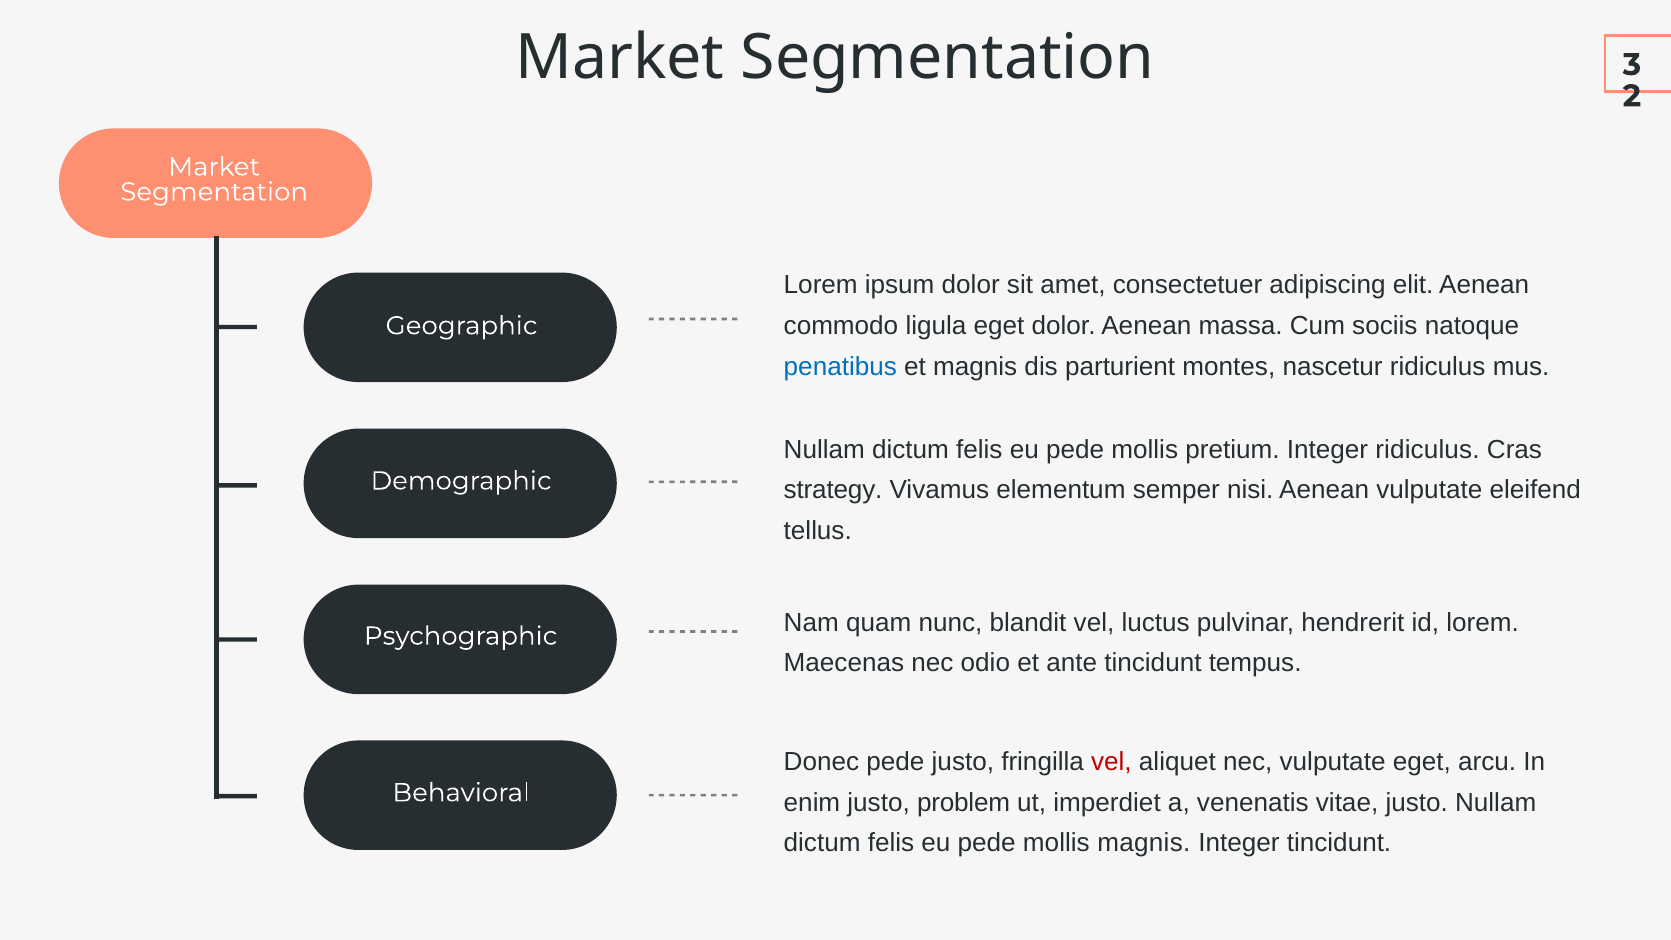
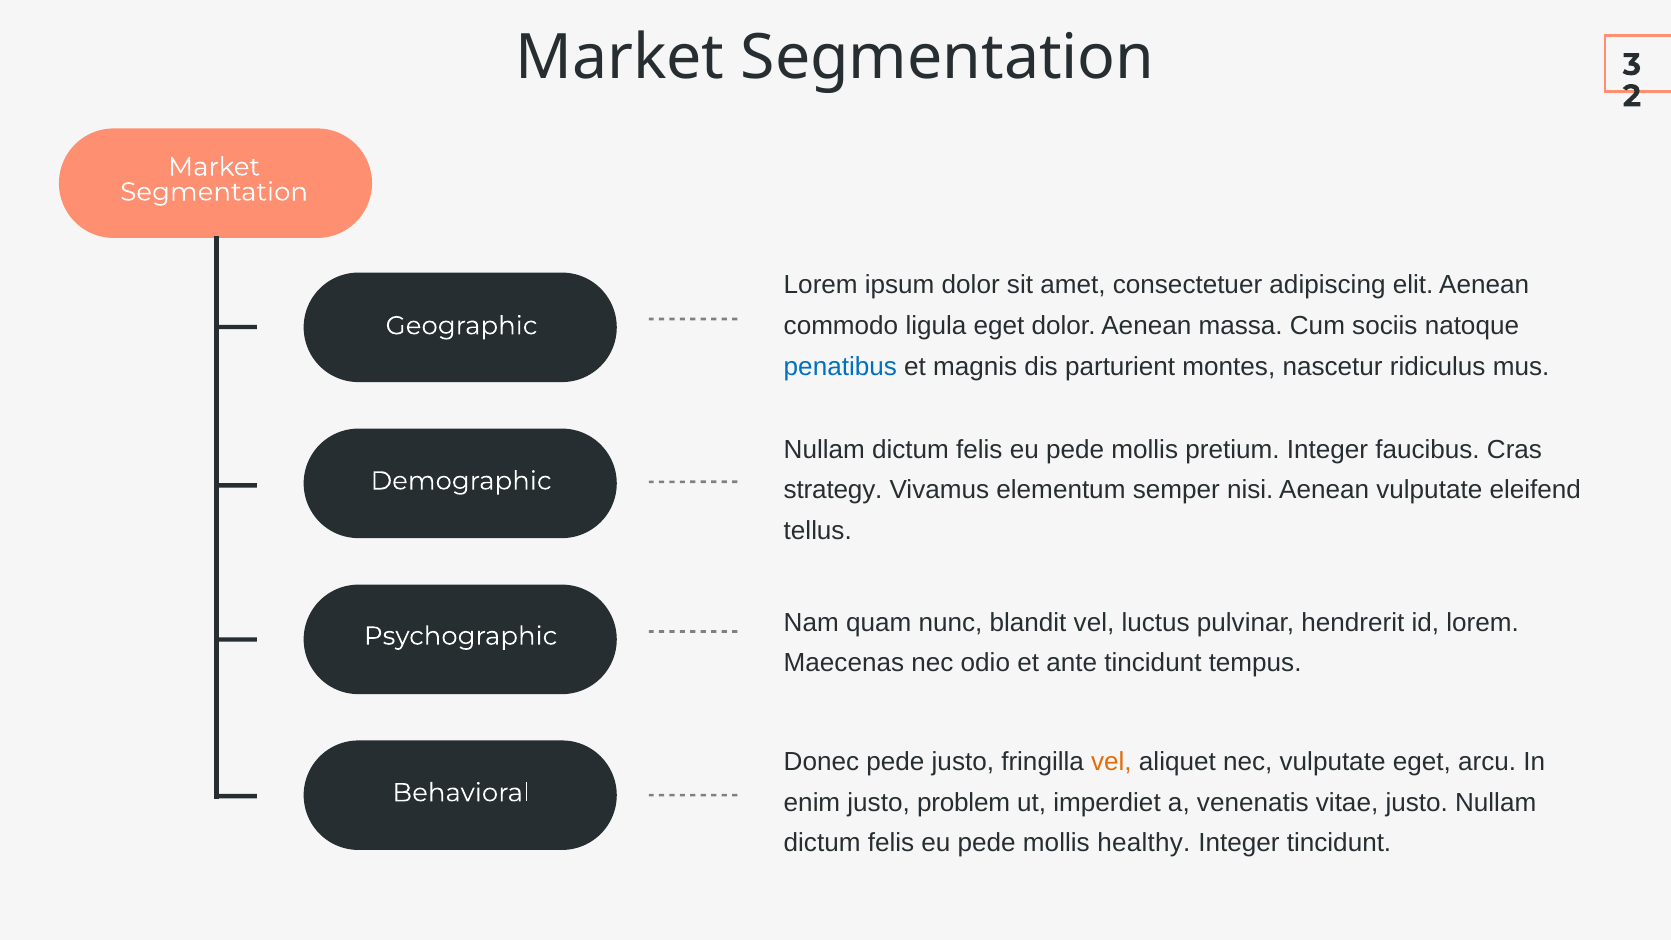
Integer ridiculus: ridiculus -> faucibus
vel at (1111, 762) colour: red -> orange
mollis magnis: magnis -> healthy
